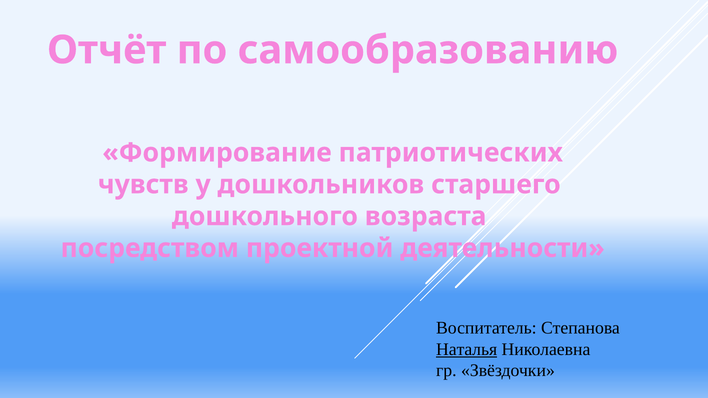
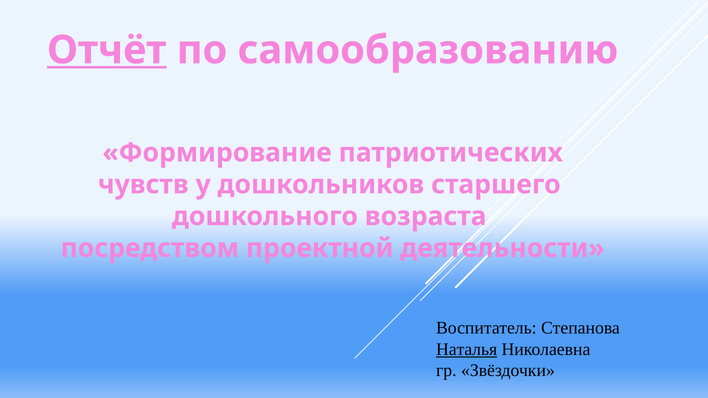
Отчёт underline: none -> present
